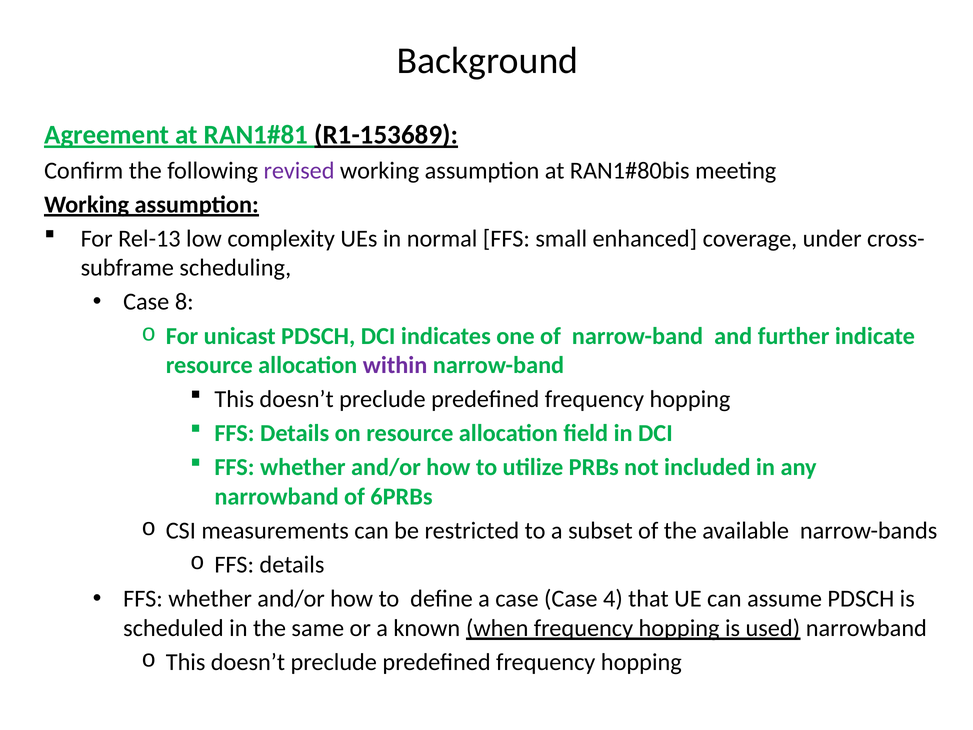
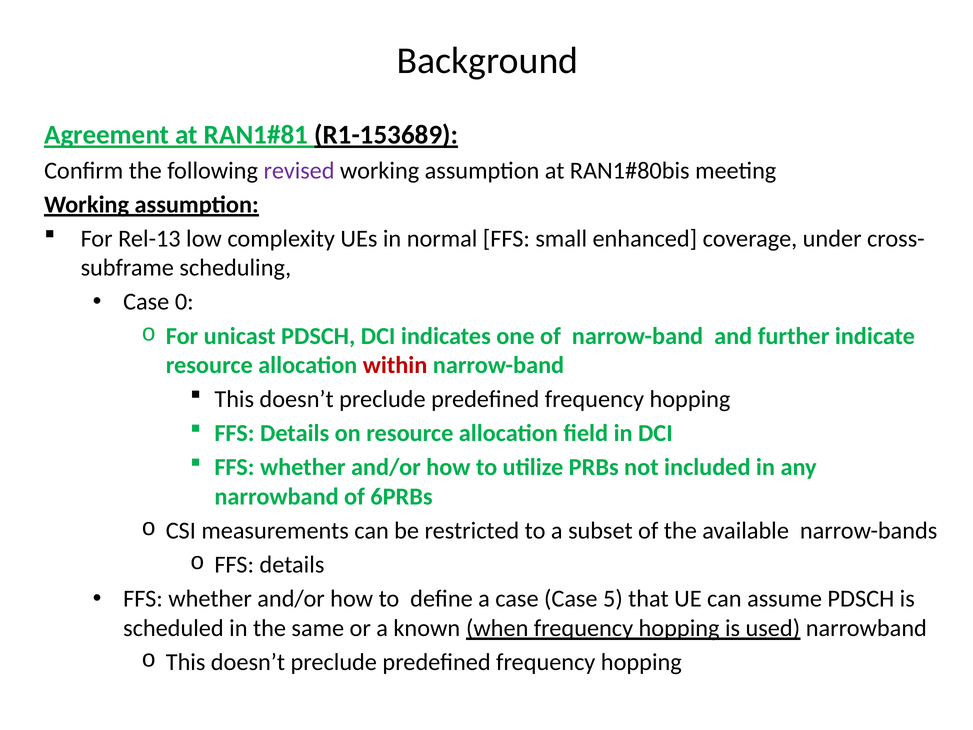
8: 8 -> 0
within colour: purple -> red
4: 4 -> 5
